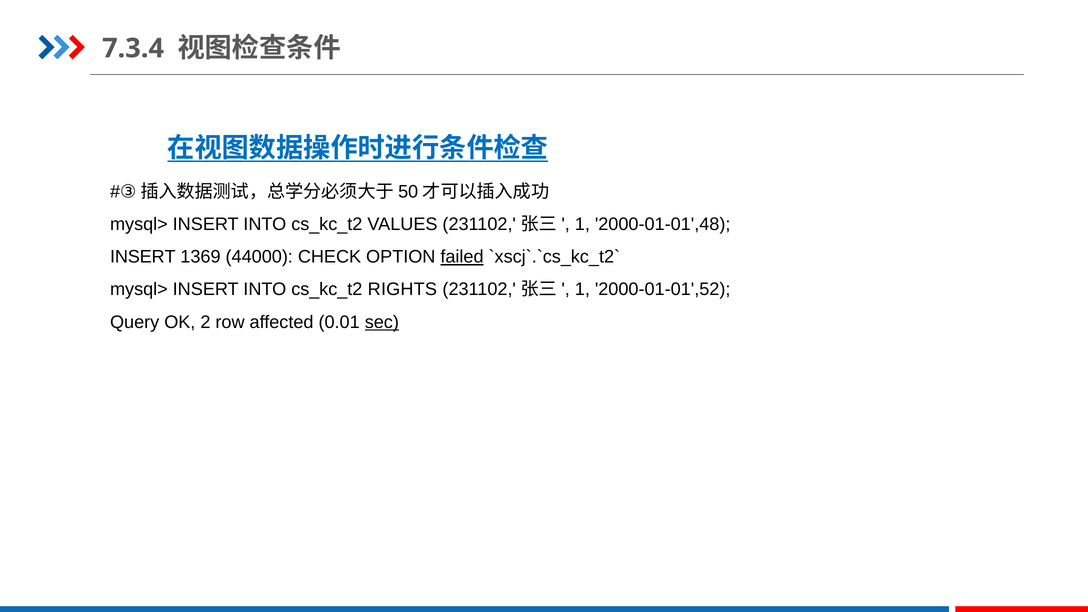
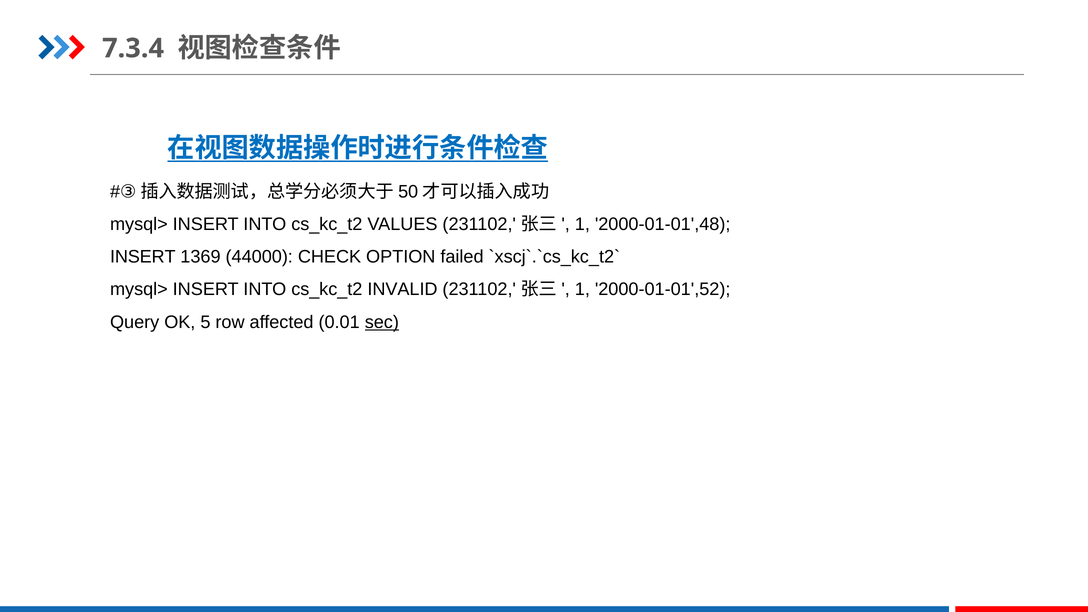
failed underline: present -> none
RIGHTS: RIGHTS -> INVALID
2: 2 -> 5
